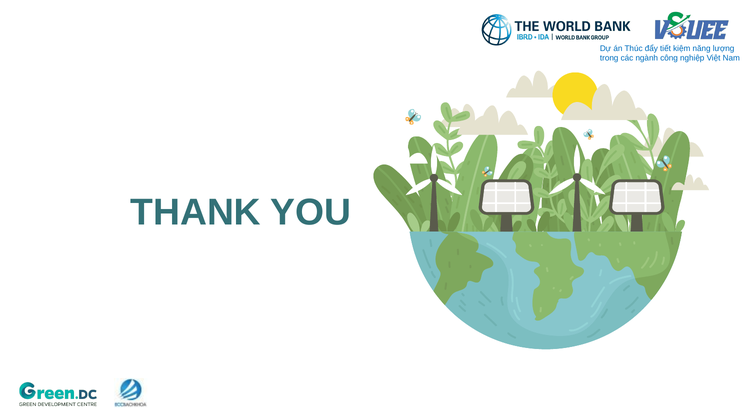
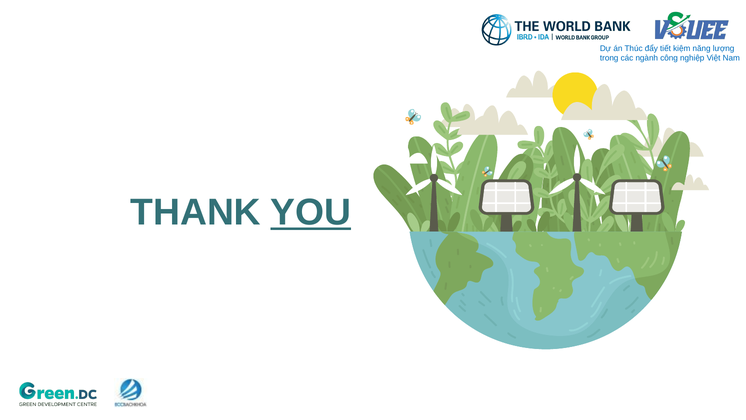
YOU underline: none -> present
